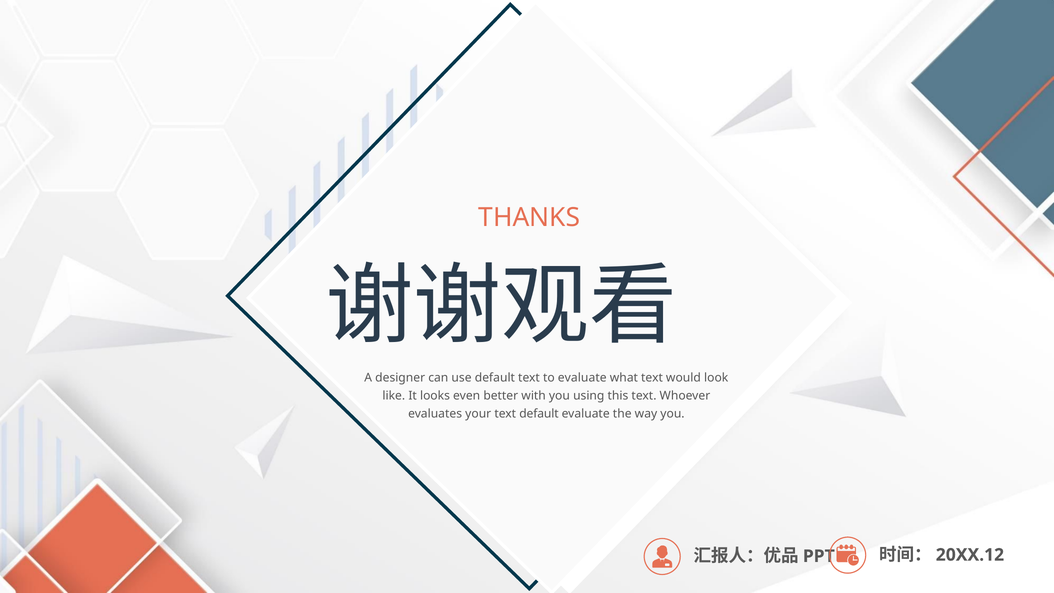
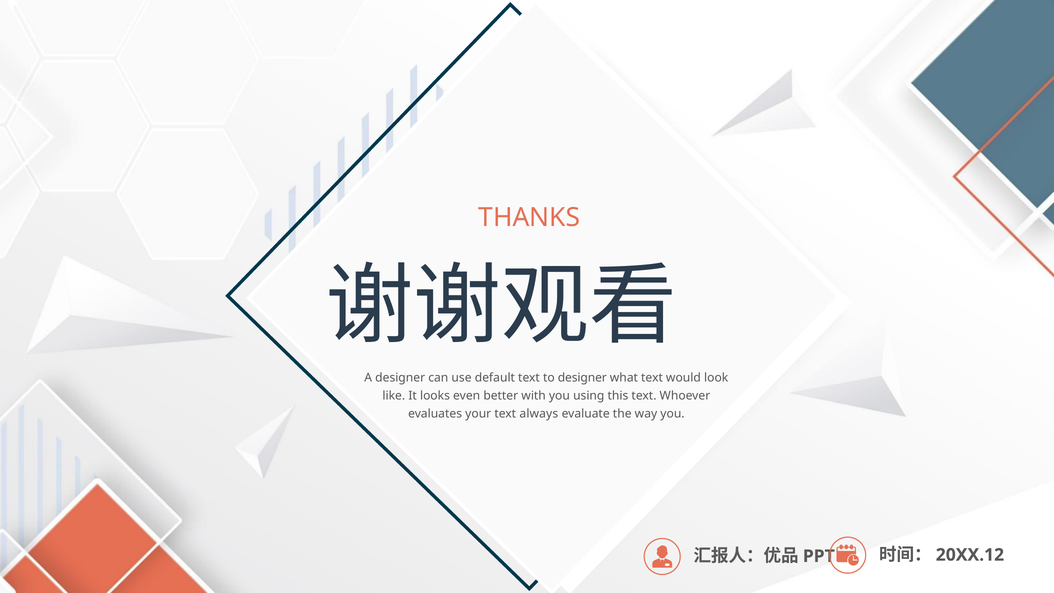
to evaluate: evaluate -> designer
text default: default -> always
